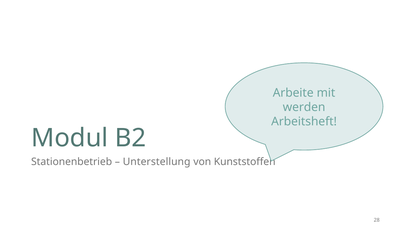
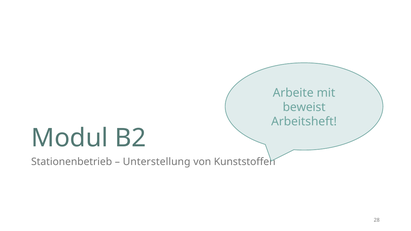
werden: werden -> beweist
